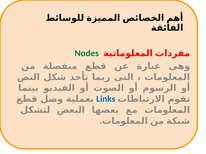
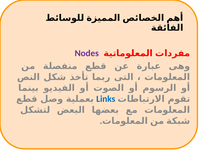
Nodes colour: green -> purple
